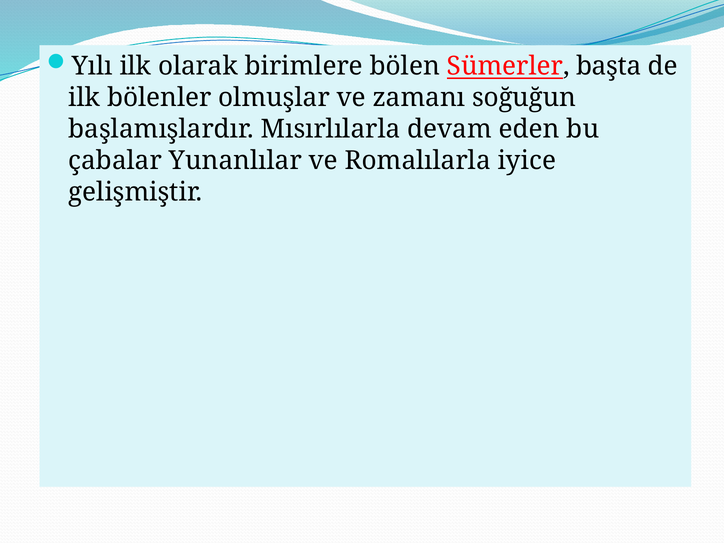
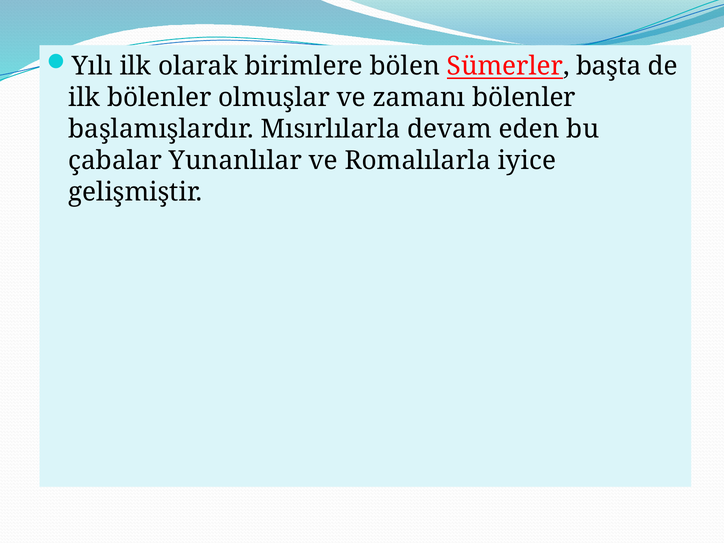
zamanı soğuğun: soğuğun -> bölenler
